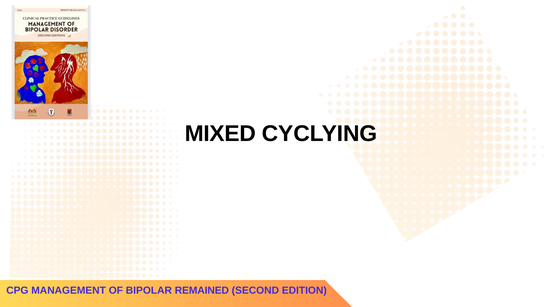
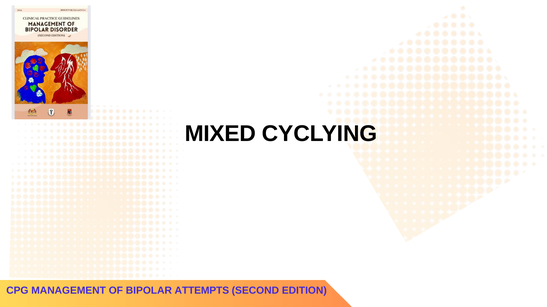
REMAINED: REMAINED -> ATTEMPTS
